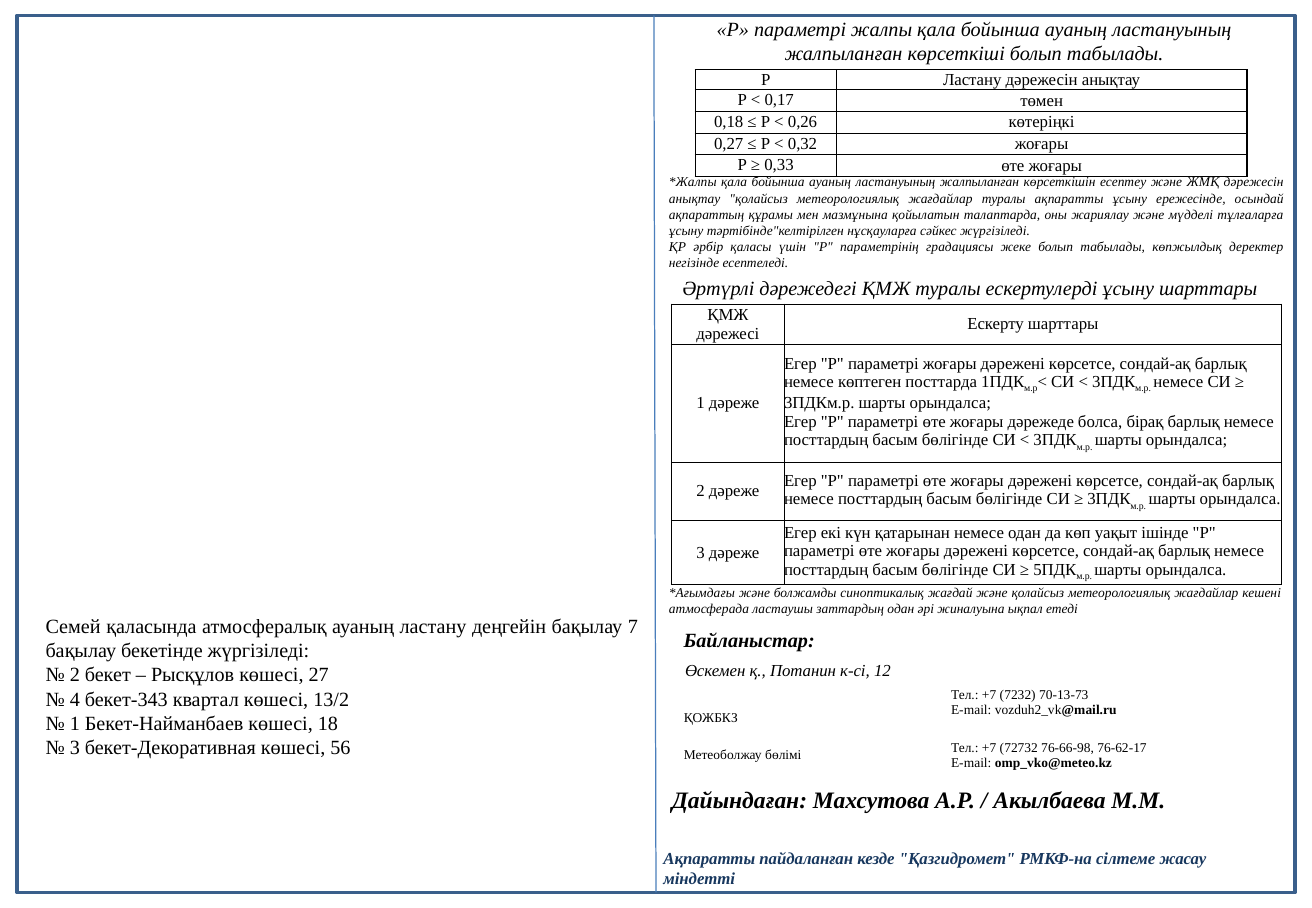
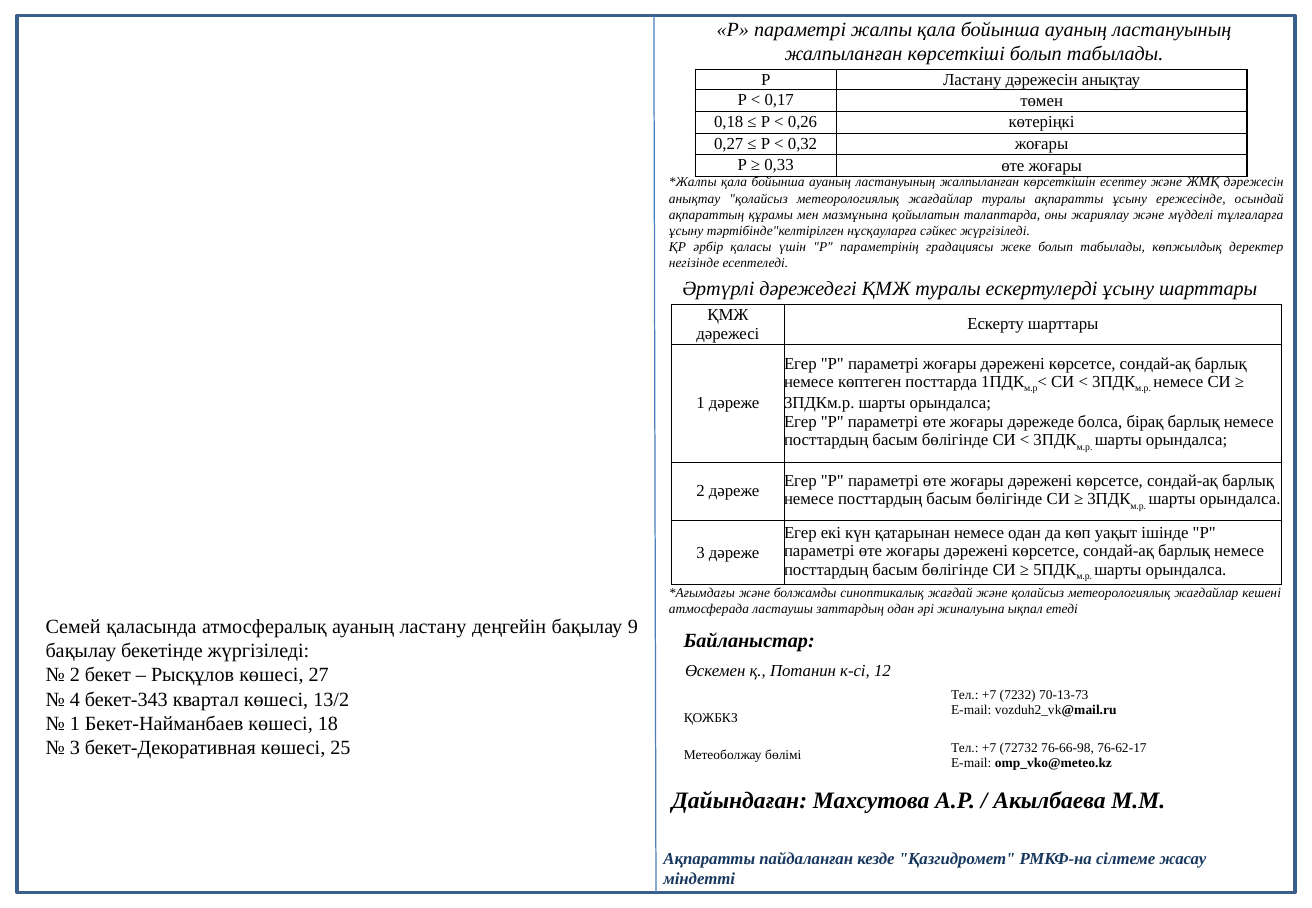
7: 7 -> 9
56: 56 -> 25
